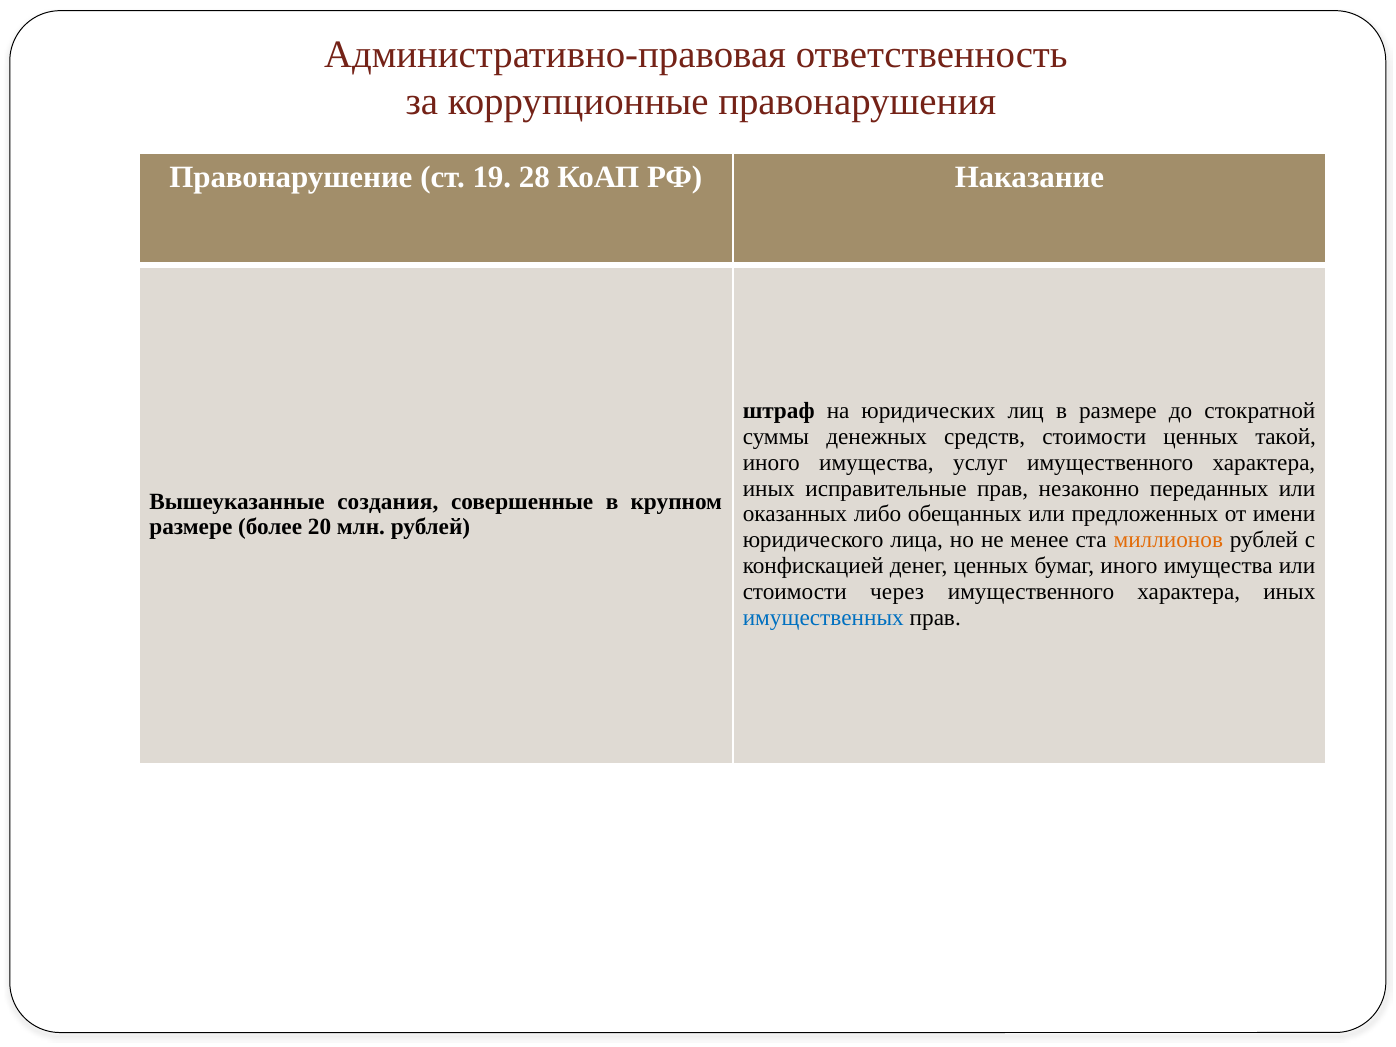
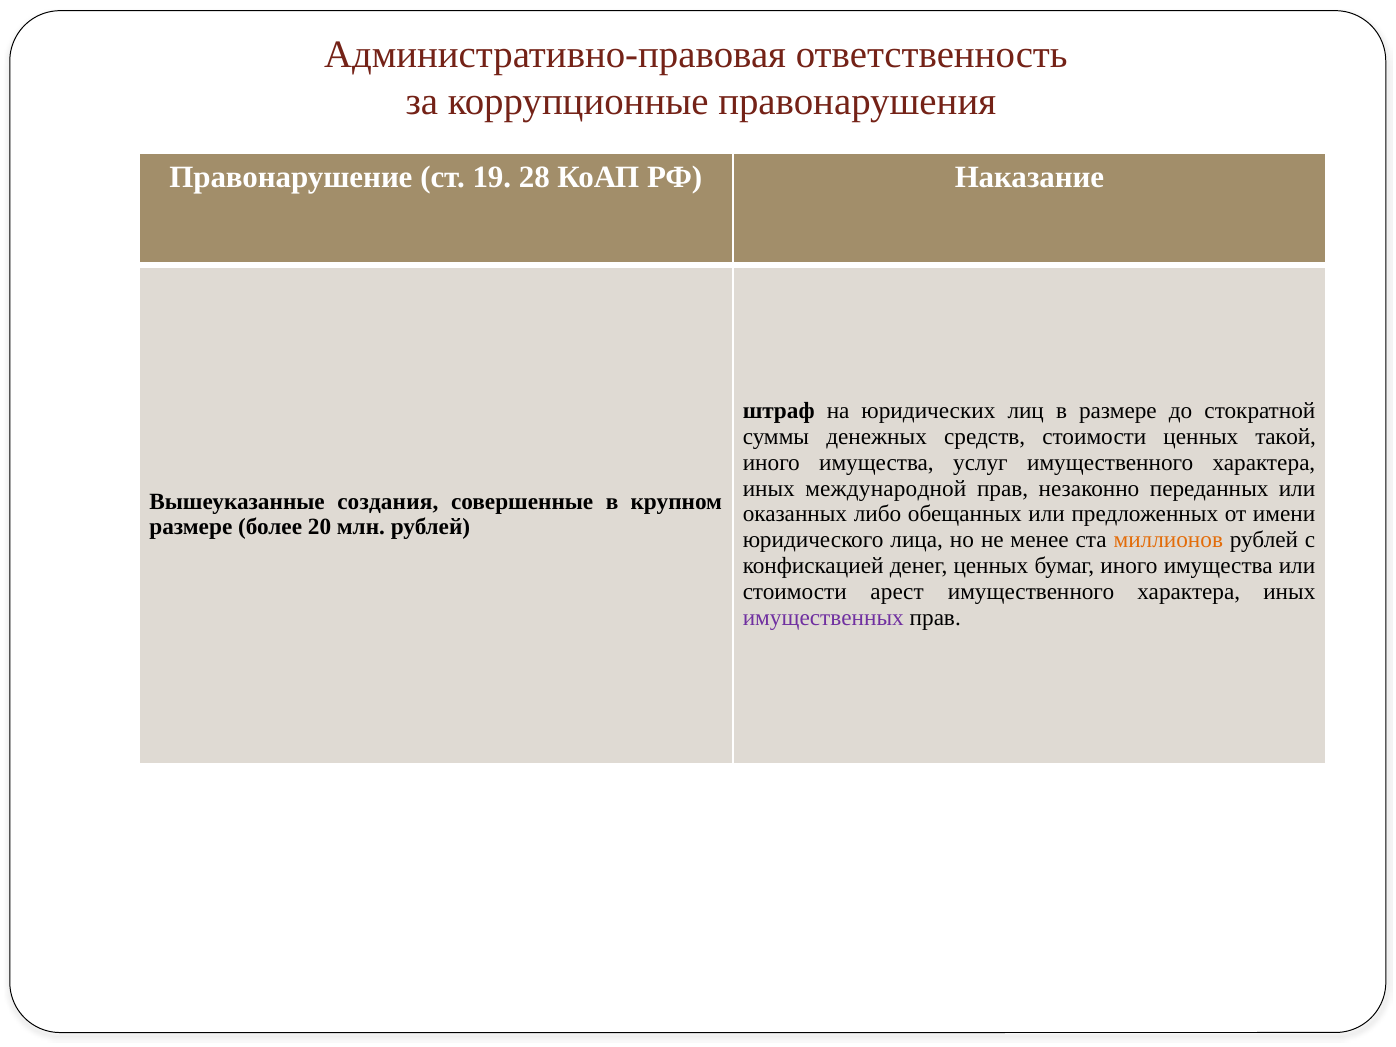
исправительные: исправительные -> международной
через: через -> арест
имущественных colour: blue -> purple
